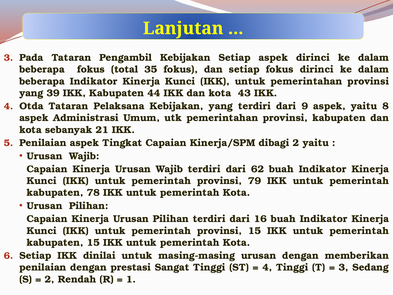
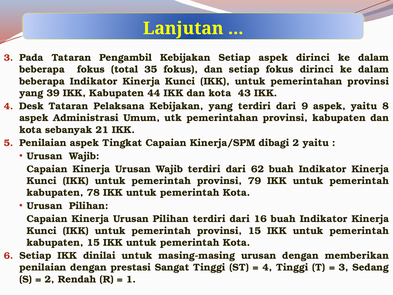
Otda: Otda -> Desk
